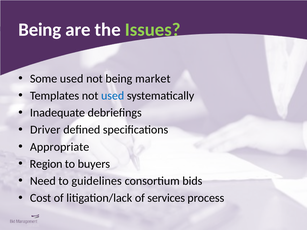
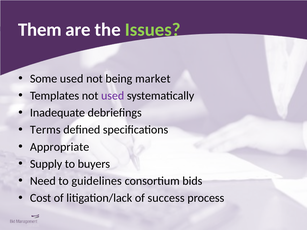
Being at (40, 30): Being -> Them
used at (113, 96) colour: blue -> purple
Driver: Driver -> Terms
Region: Region -> Supply
services: services -> success
